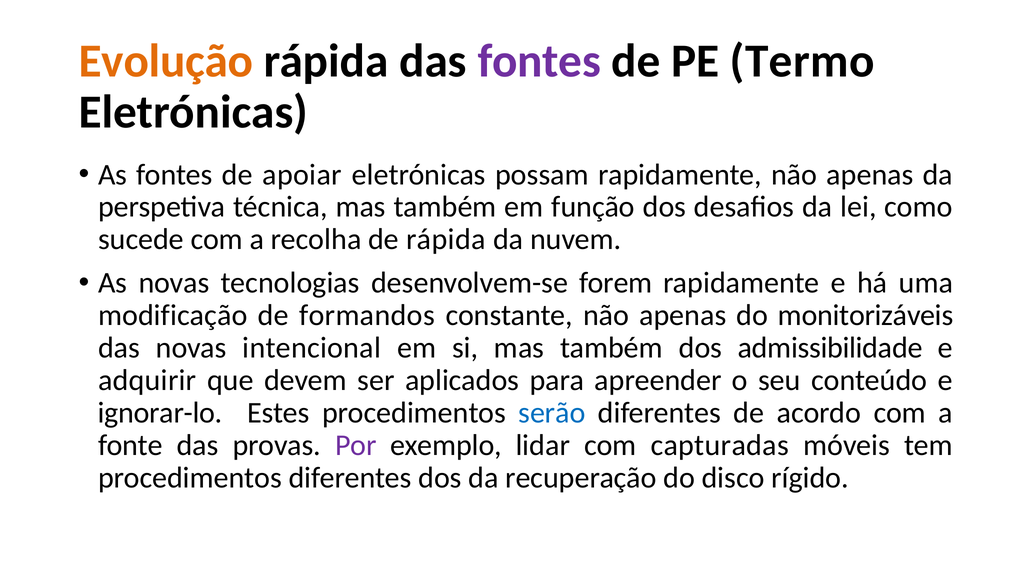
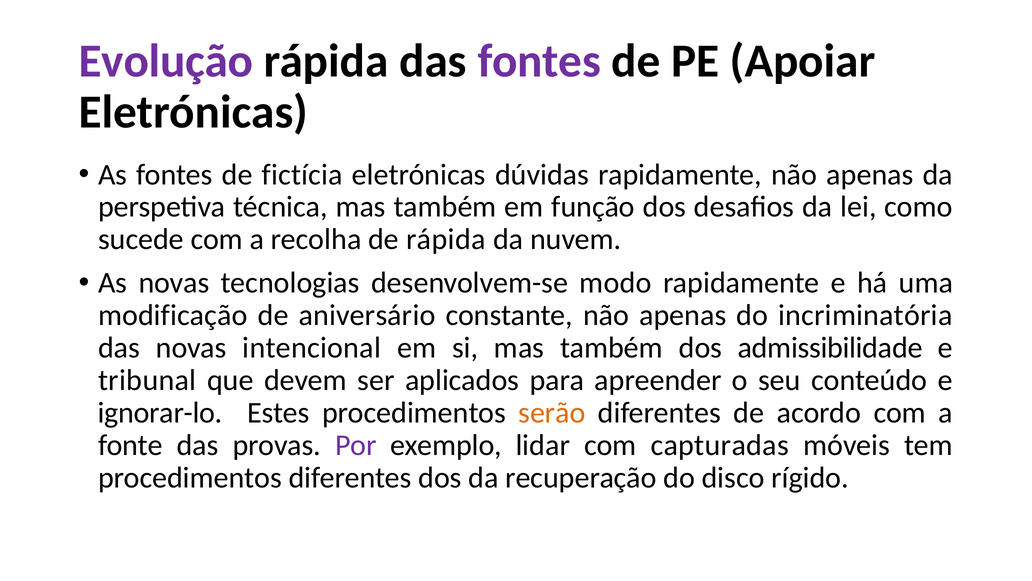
Evolução colour: orange -> purple
Termo: Termo -> Apoiar
apoiar: apoiar -> fictícia
possam: possam -> dúvidas
forem: forem -> modo
formandos: formandos -> aniversário
monitorizáveis: monitorizáveis -> incriminatória
adquirir: adquirir -> tribunal
serão colour: blue -> orange
